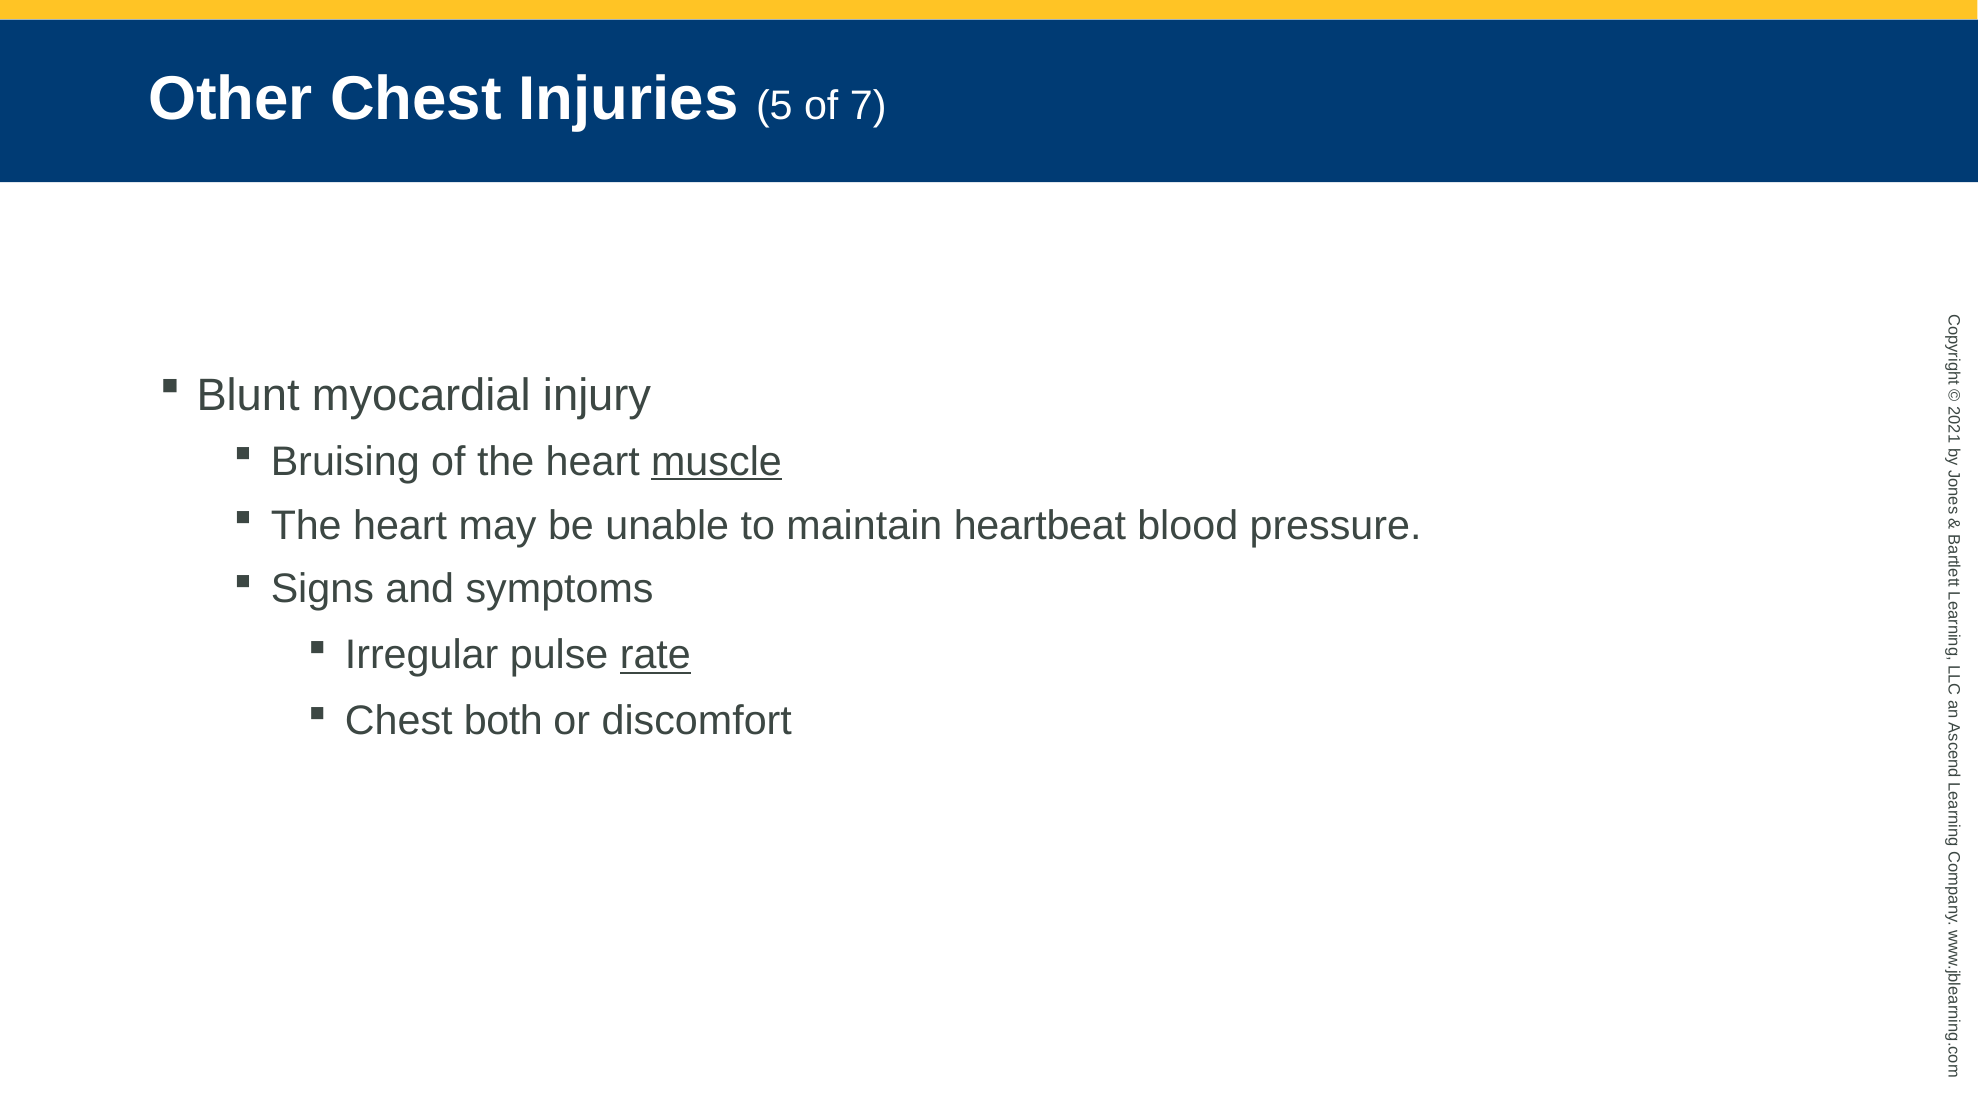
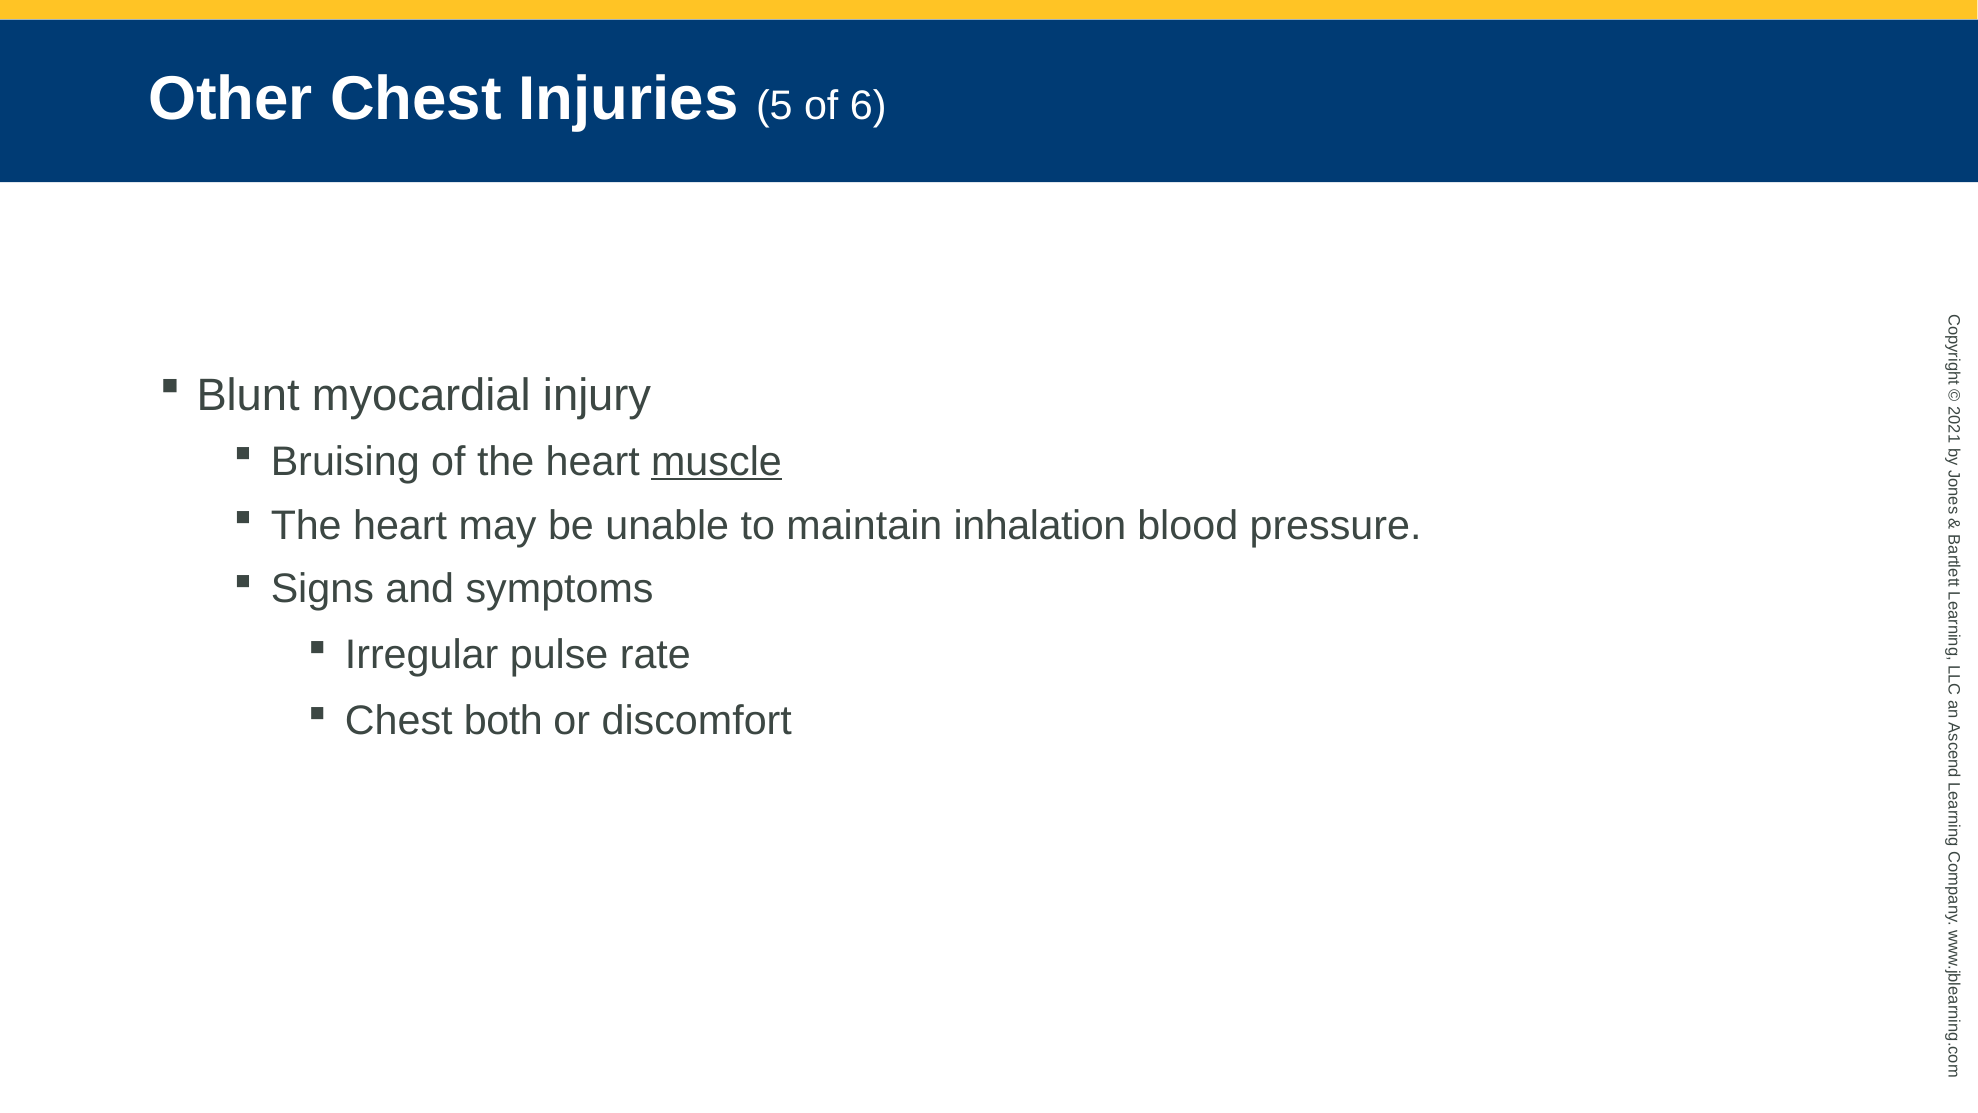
7: 7 -> 6
heartbeat: heartbeat -> inhalation
rate underline: present -> none
